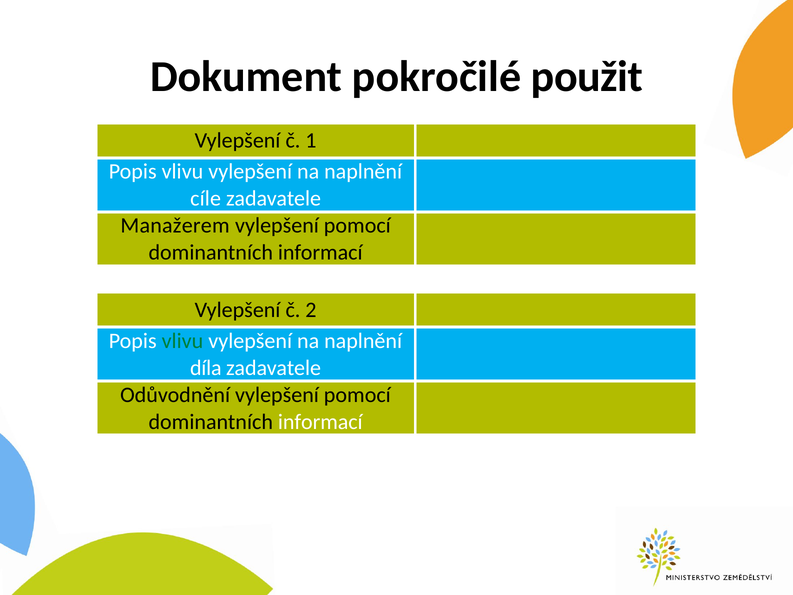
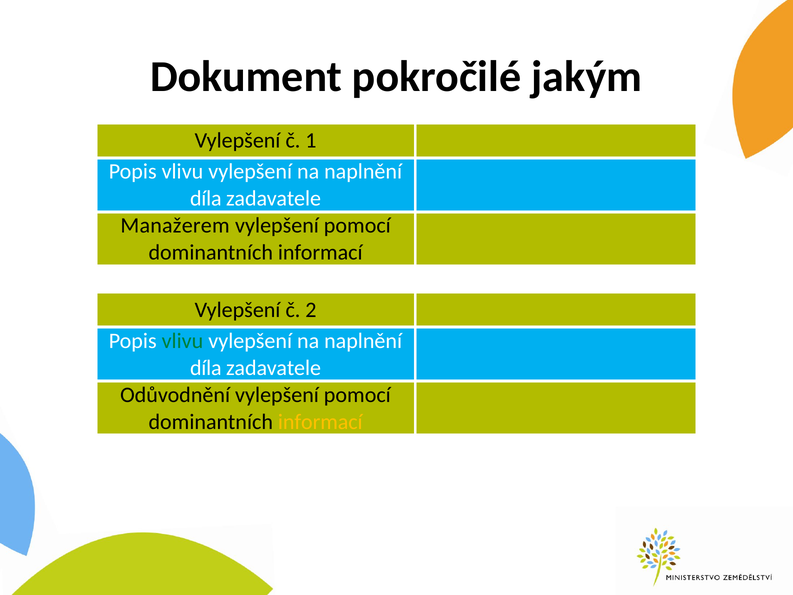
použit: použit -> jakým
cíle at (206, 199): cíle -> díla
informací at (320, 422) colour: white -> yellow
